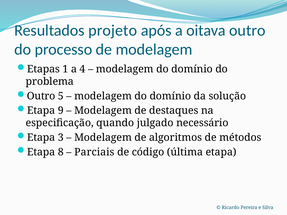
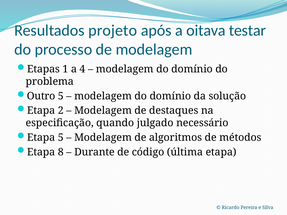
oitava outro: outro -> testar
9: 9 -> 2
Etapa 3: 3 -> 5
Parciais: Parciais -> Durante
